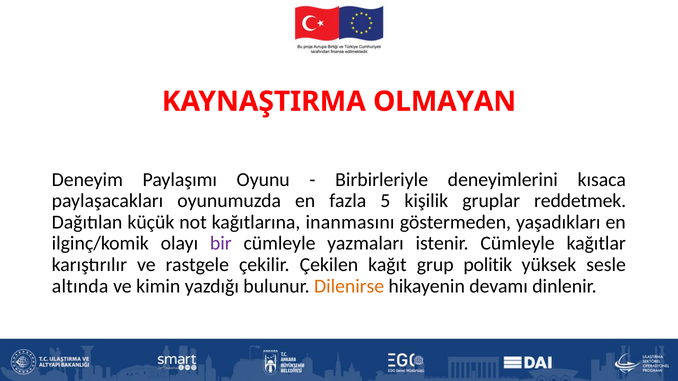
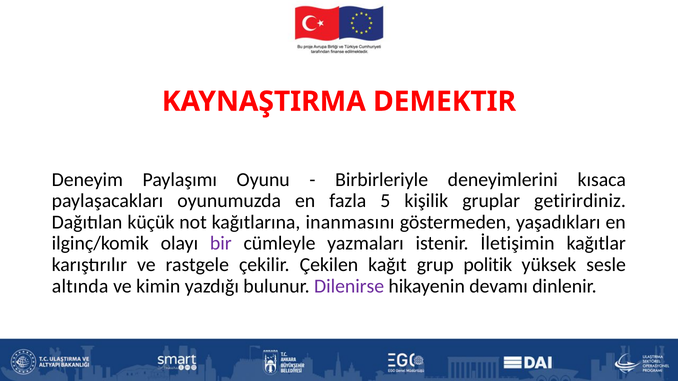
OLMAYAN: OLMAYAN -> DEMEKTIR
reddetmek: reddetmek -> getirirdiniz
istenir Cümleyle: Cümleyle -> İletişimin
Dilenirse colour: orange -> purple
